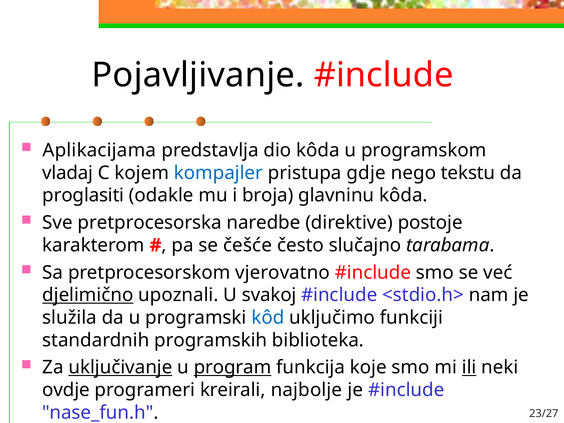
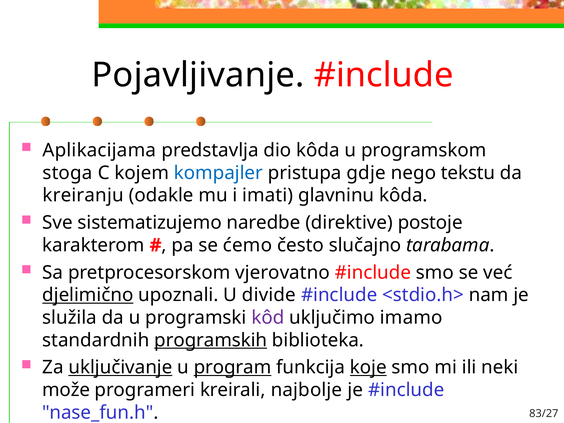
vladaj: vladaj -> stoga
proglasiti: proglasiti -> kreiranju
broja: broja -> imati
pretprocesorska: pretprocesorska -> sistematizujemo
češće: češće -> ćemo
svakoj: svakoj -> divide
kôd colour: blue -> purple
funkciji: funkciji -> imamo
programskih underline: none -> present
koje underline: none -> present
ili underline: present -> none
ovdje: ovdje -> može
23/27: 23/27 -> 83/27
